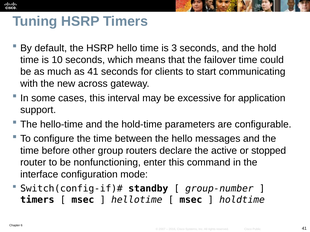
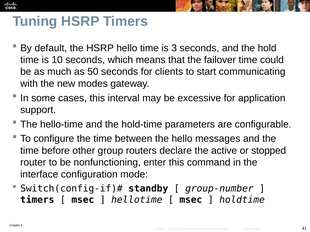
as 41: 41 -> 50
across: across -> modes
